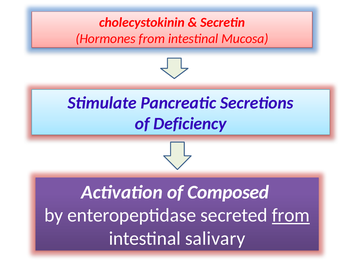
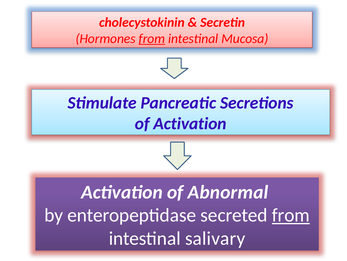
from at (152, 39) underline: none -> present
of Deficiency: Deficiency -> Activation
Composed: Composed -> Abnormal
